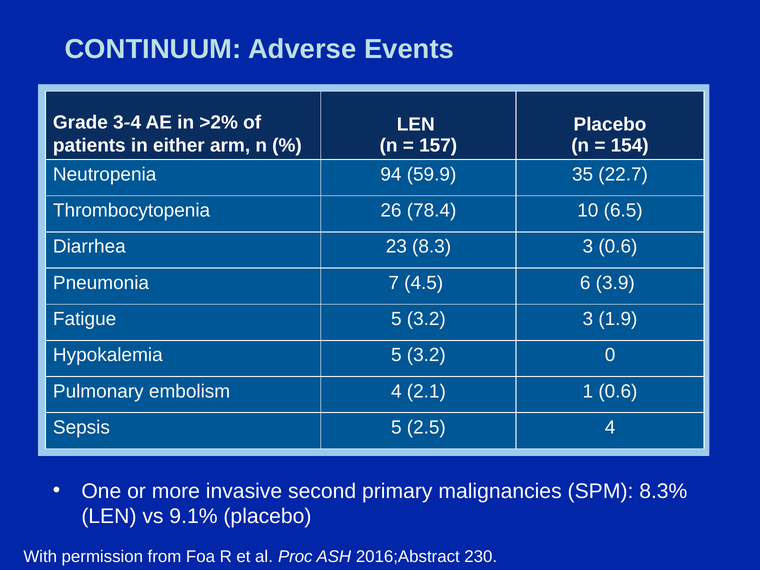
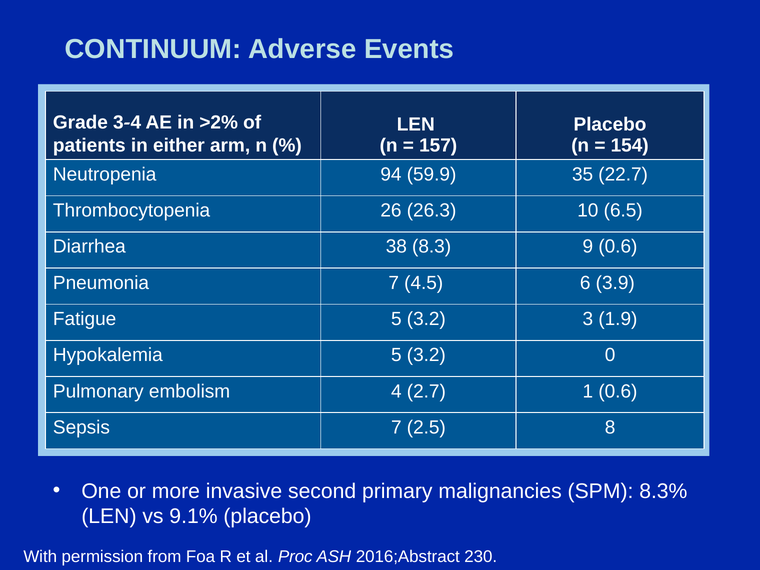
78.4: 78.4 -> 26.3
23: 23 -> 38
8.3 3: 3 -> 9
2.1: 2.1 -> 2.7
Sepsis 5: 5 -> 7
2.5 4: 4 -> 8
